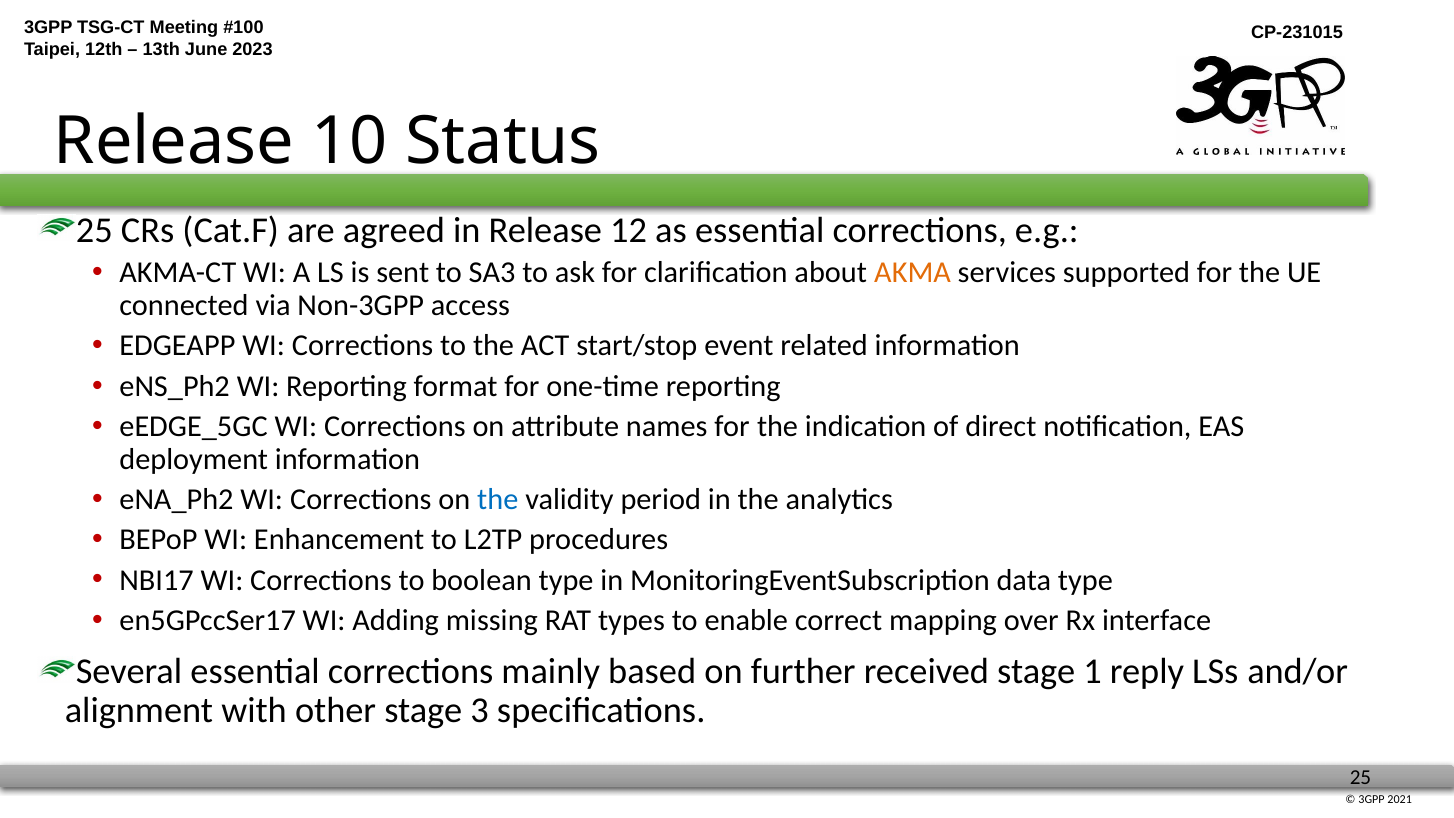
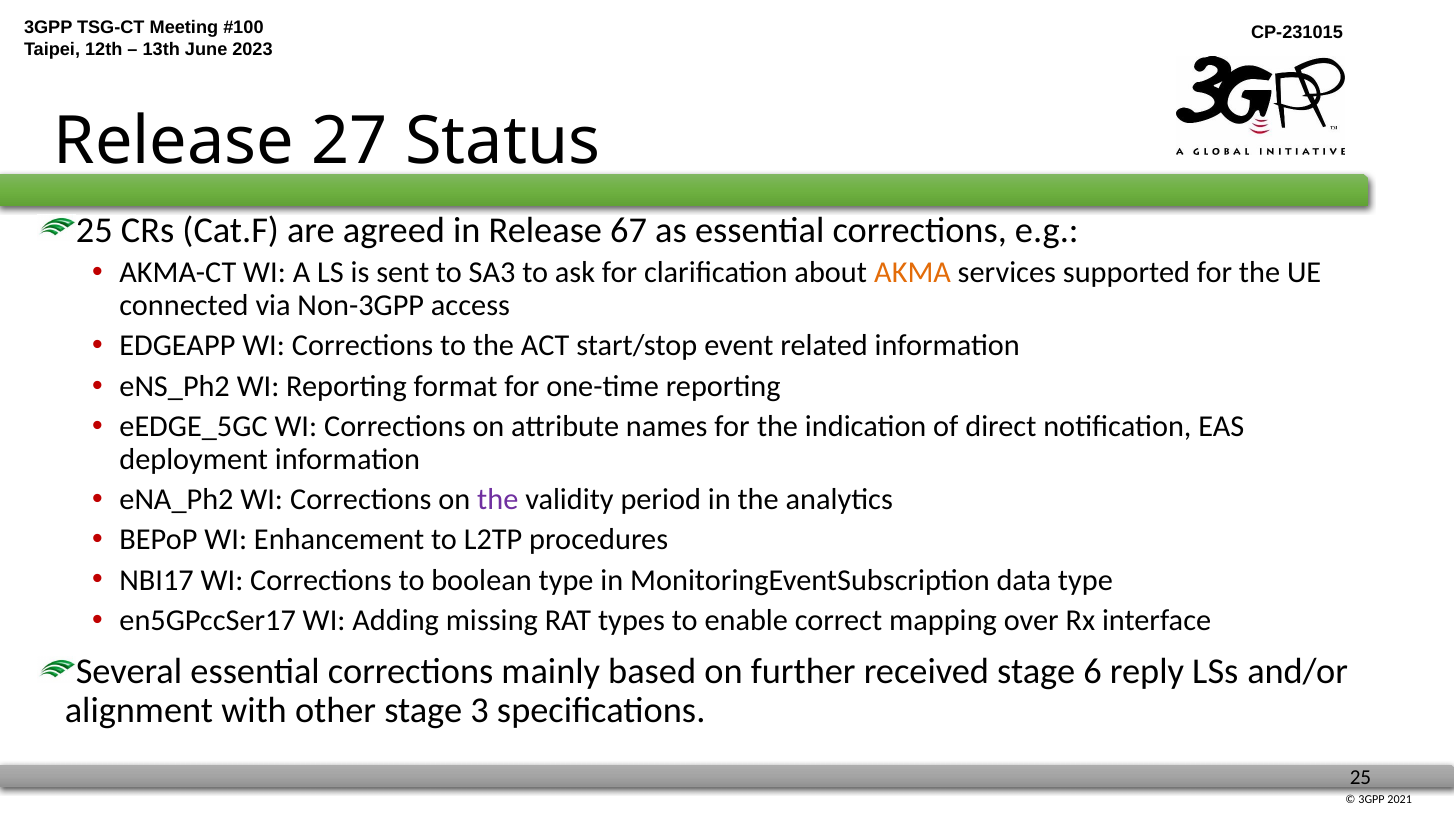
10: 10 -> 27
12: 12 -> 67
the at (498, 499) colour: blue -> purple
1: 1 -> 6
